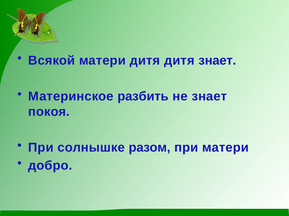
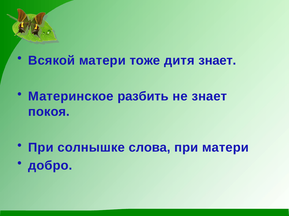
матери дитя: дитя -> тоже
разом: разом -> слова
